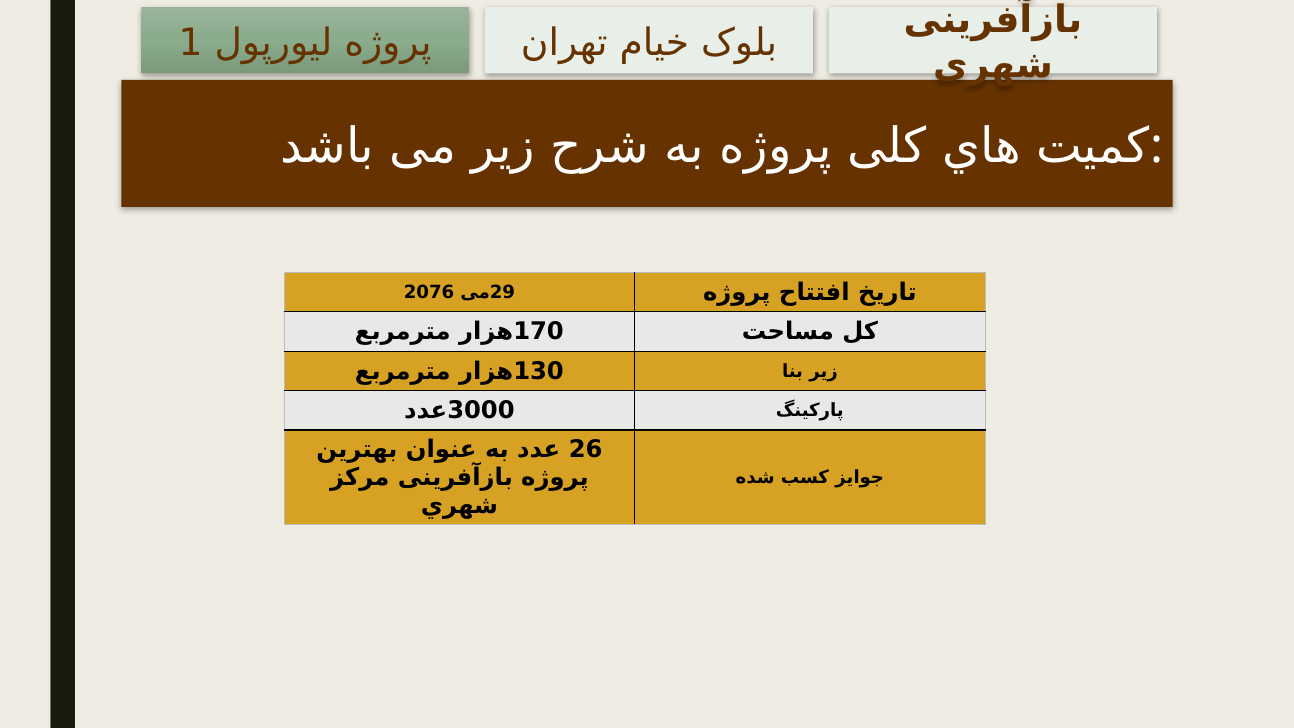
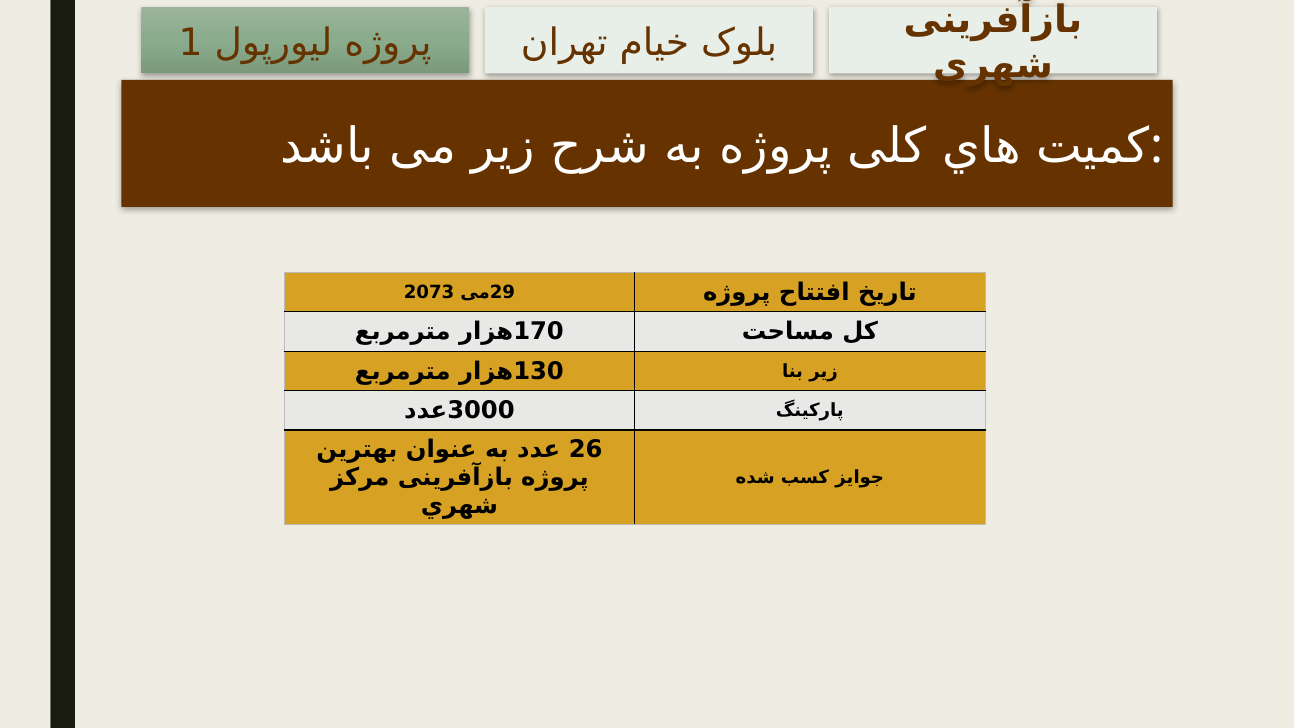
2076: 2076 -> 2073
